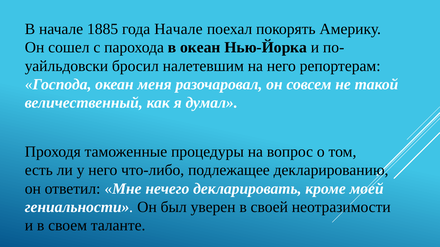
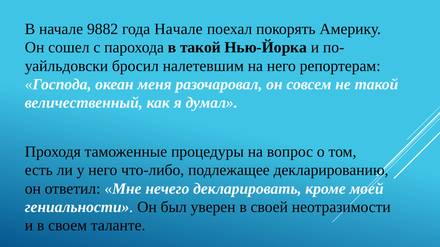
1885: 1885 -> 9882
в океан: океан -> такой
